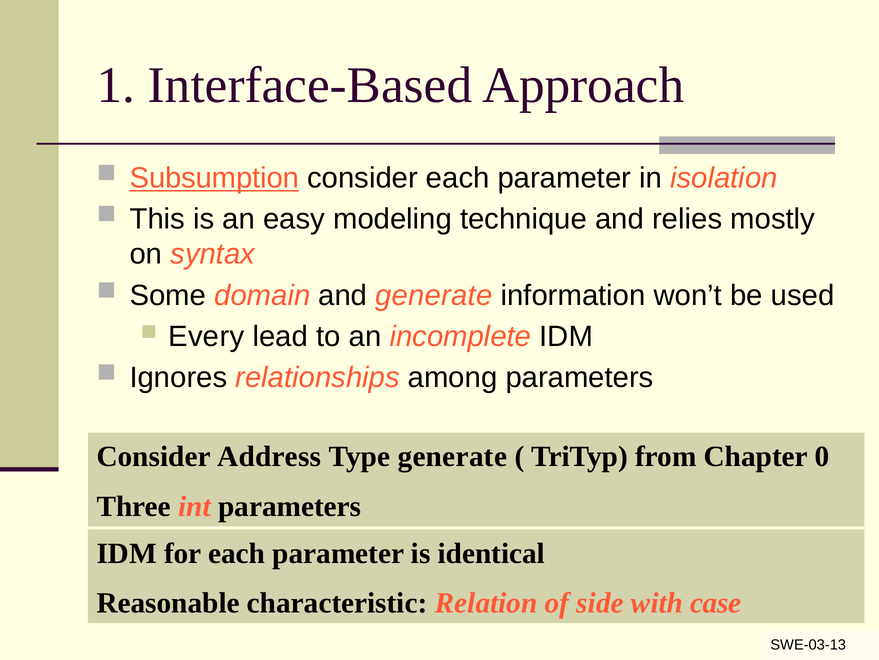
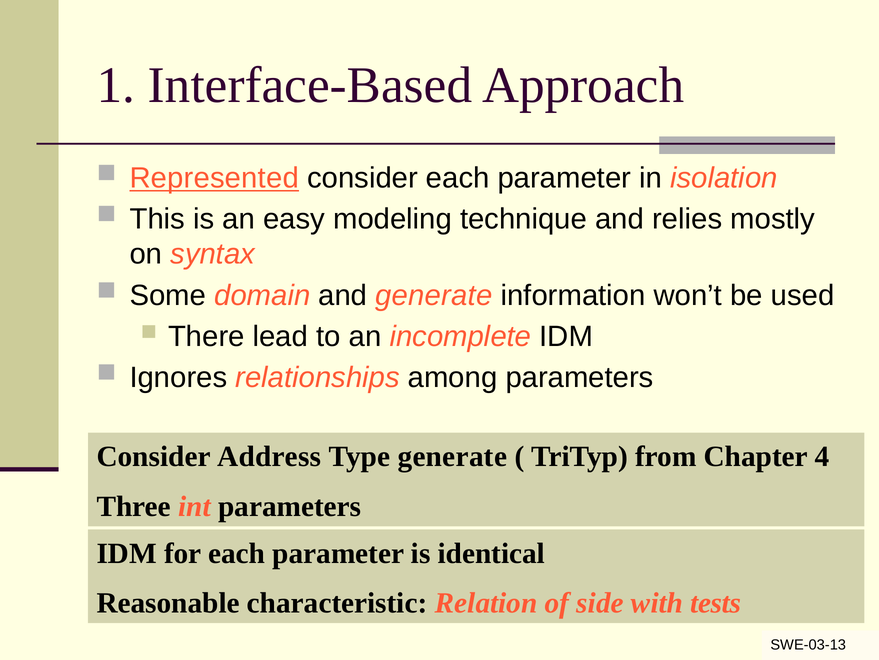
Subsumption: Subsumption -> Represented
Every: Every -> There
0: 0 -> 4
case: case -> tests
